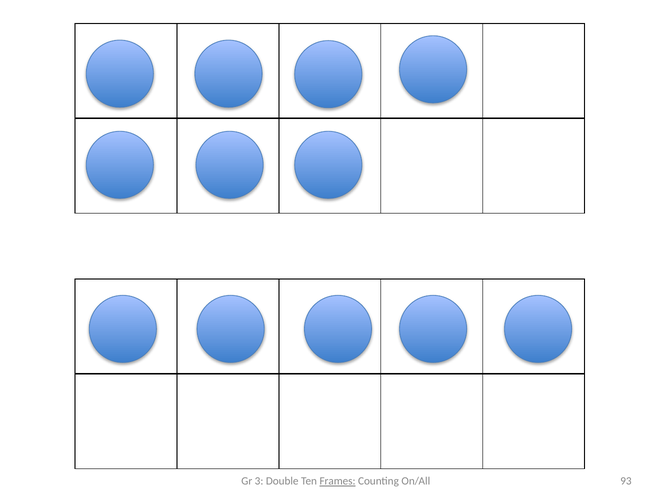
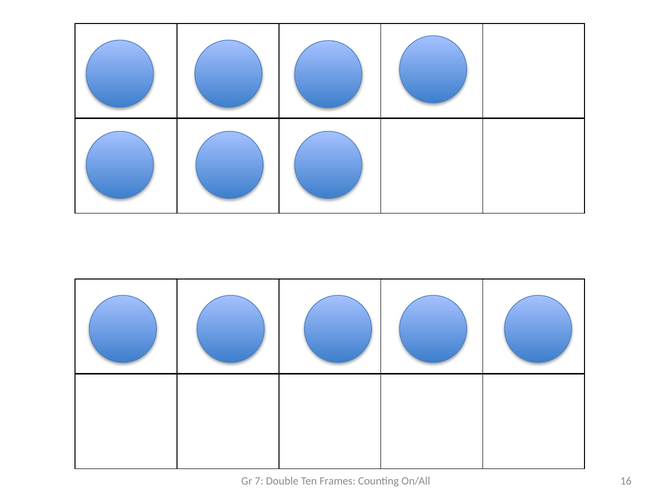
3: 3 -> 7
Frames underline: present -> none
93: 93 -> 16
